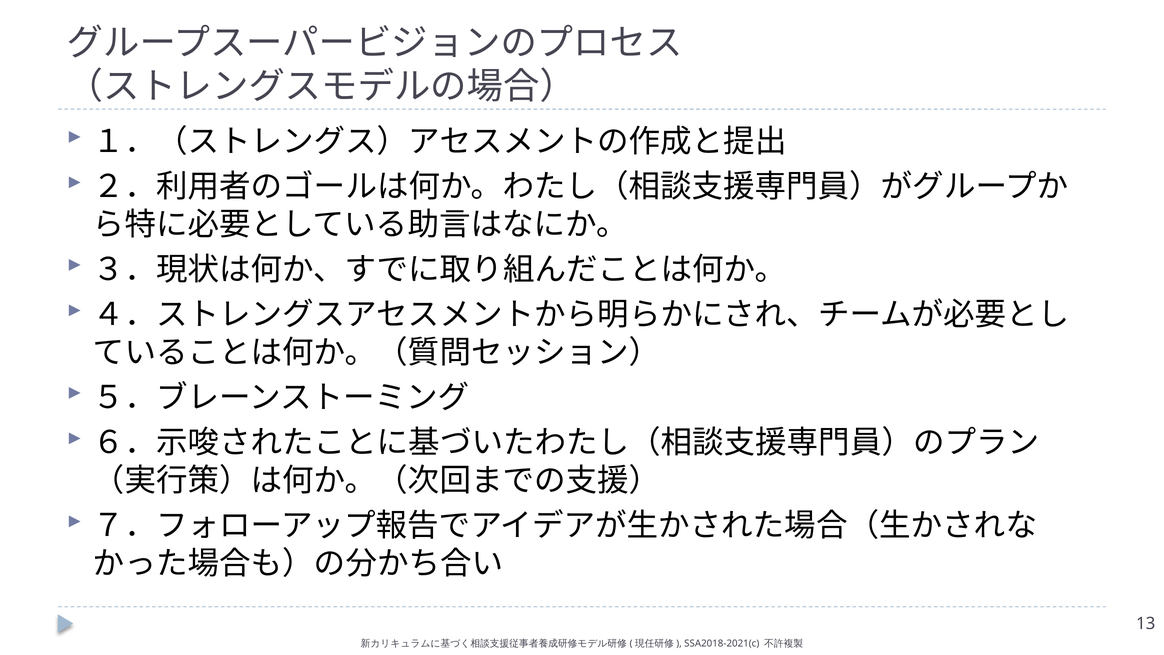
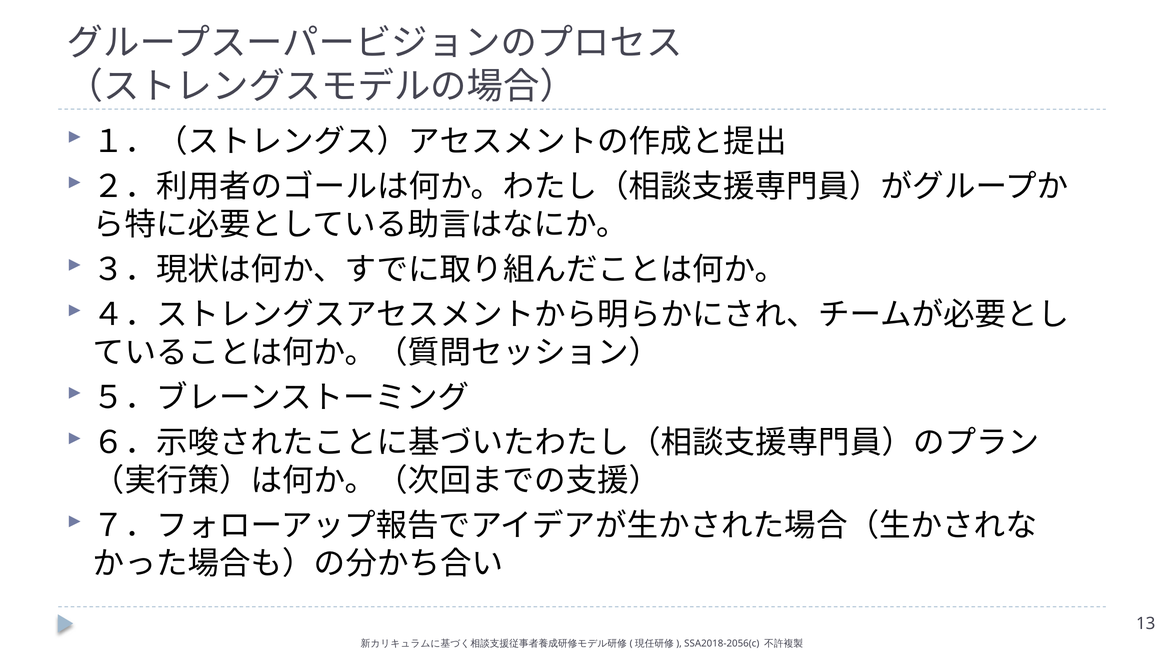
SSA2018-2021(c: SSA2018-2021(c -> SSA2018-2056(c
